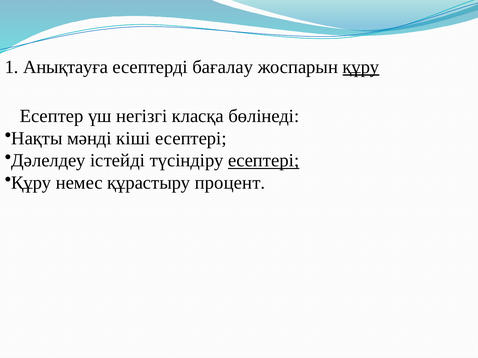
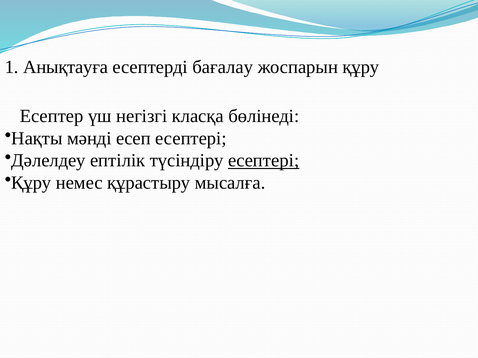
құру at (361, 67) underline: present -> none
кіші: кіші -> есеп
істейді: істейді -> ептілік
процент: процент -> мысалға
